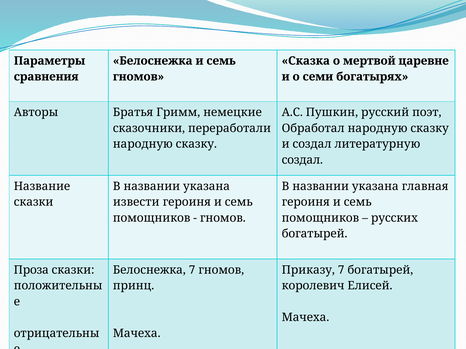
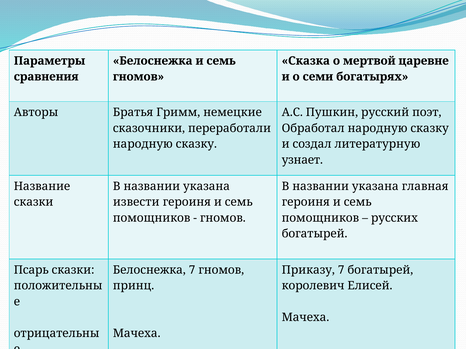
создал at (302, 160): создал -> узнает
Проза: Проза -> Псарь
